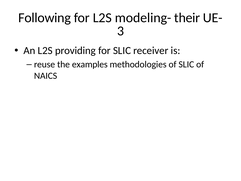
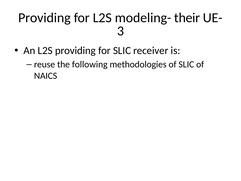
Following at (45, 18): Following -> Providing
examples: examples -> following
